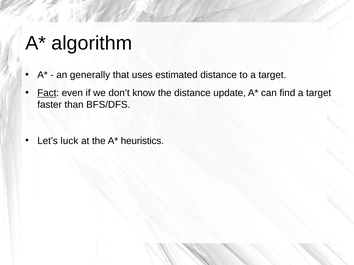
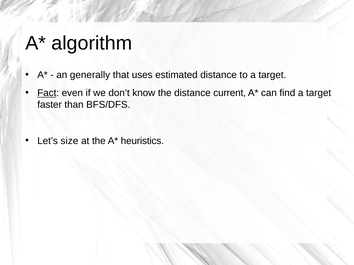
update: update -> current
luck: luck -> size
